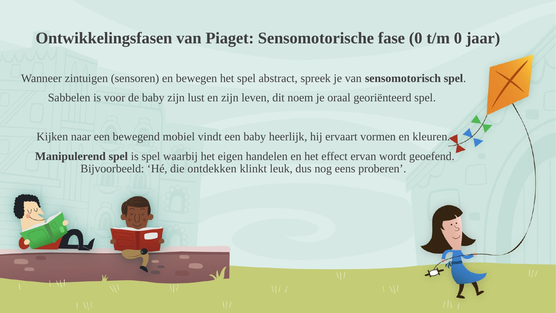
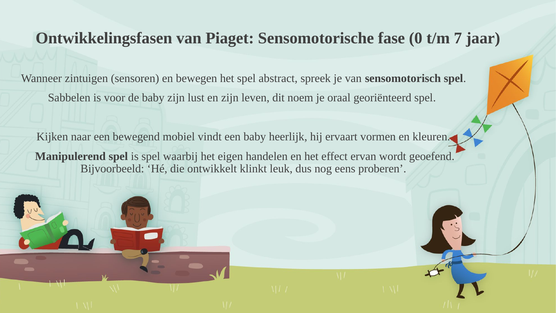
t/m 0: 0 -> 7
ontdekken: ontdekken -> ontwikkelt
